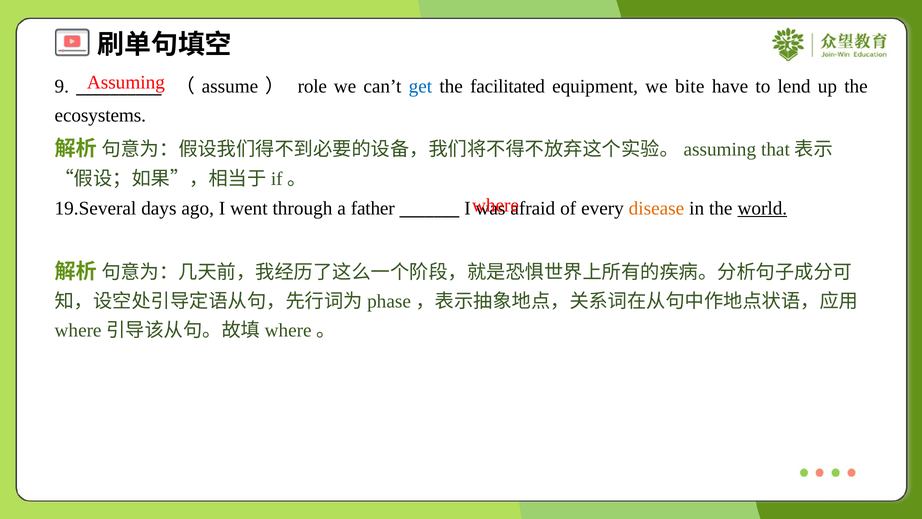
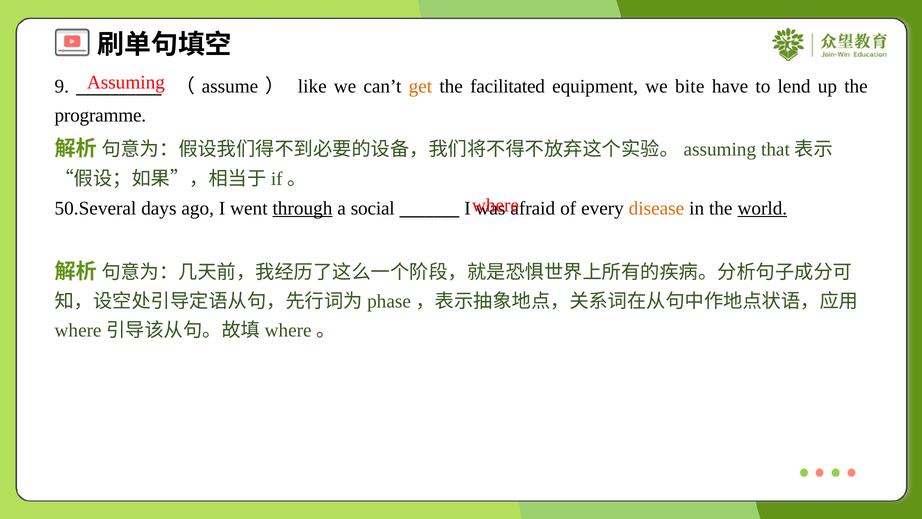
role: role -> like
get colour: blue -> orange
ecosystems: ecosystems -> programme
19.Several: 19.Several -> 50.Several
through underline: none -> present
father: father -> social
